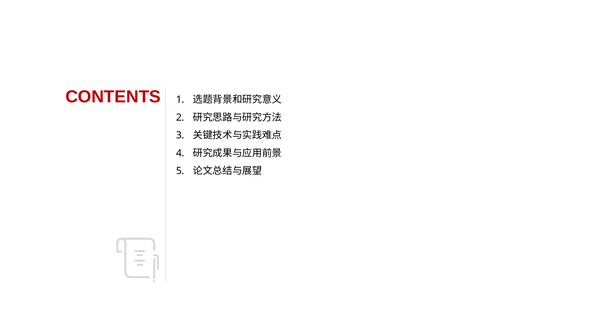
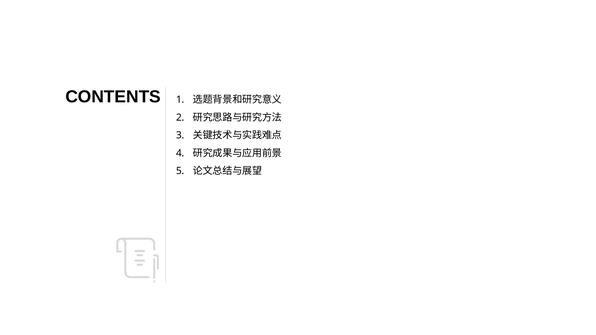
CONTENTS colour: red -> black
